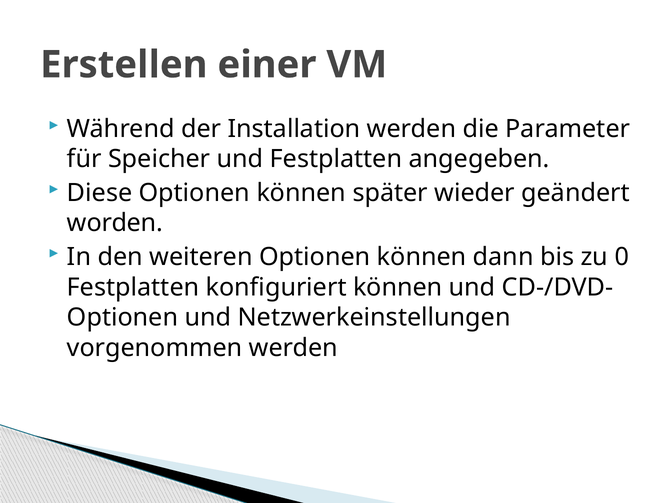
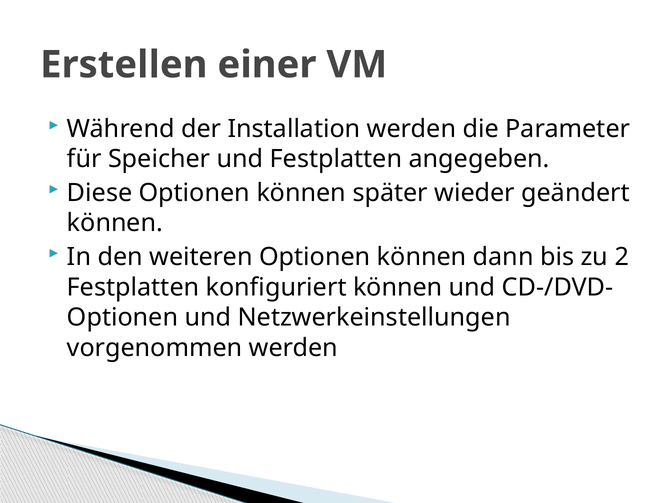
worden at (115, 223): worden -> können
0: 0 -> 2
